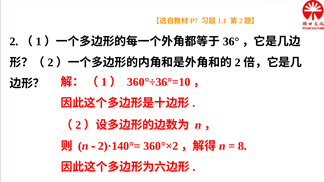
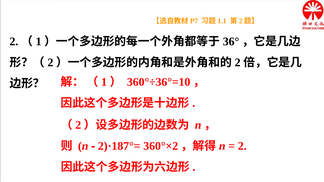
2)·140°=: 2)·140°= -> 2)·187°=
8: 8 -> 2
